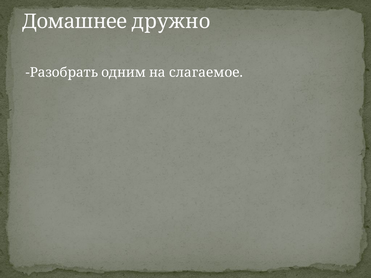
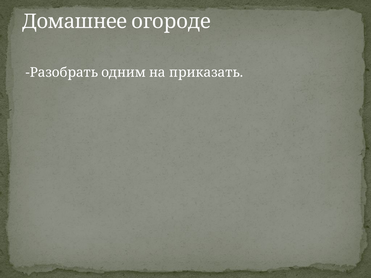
дружно: дружно -> огороде
слагаемое: слагаемое -> приказать
